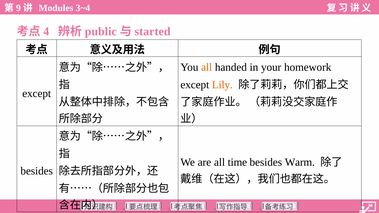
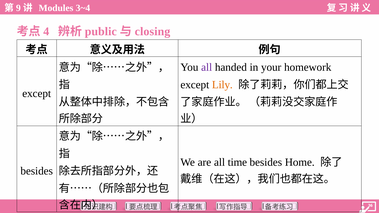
started: started -> closing
all at (207, 67) colour: orange -> purple
Warm: Warm -> Home
